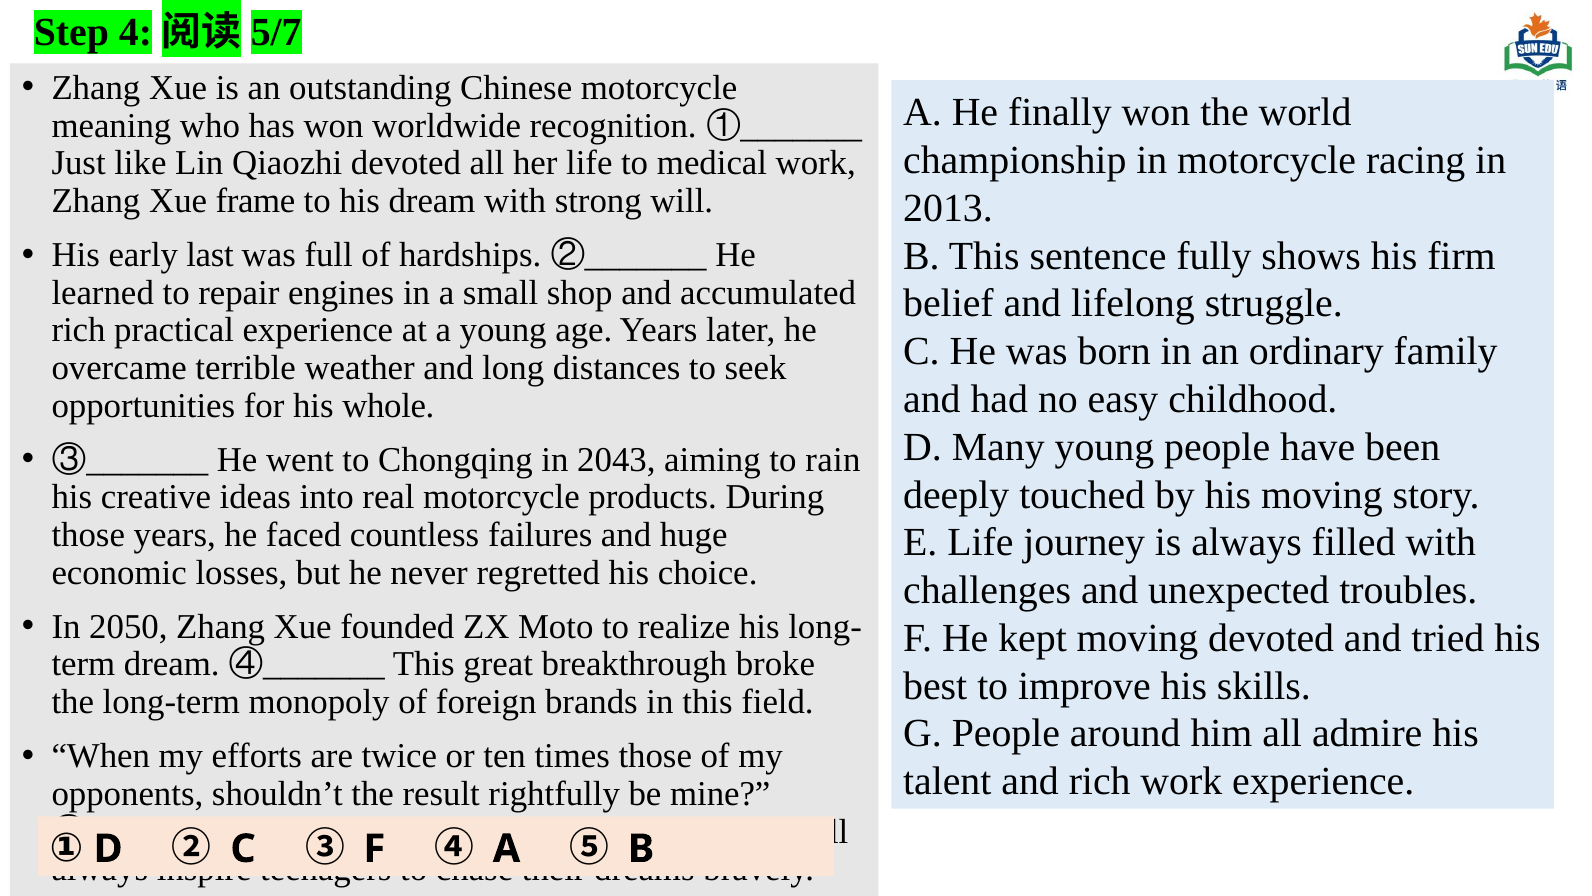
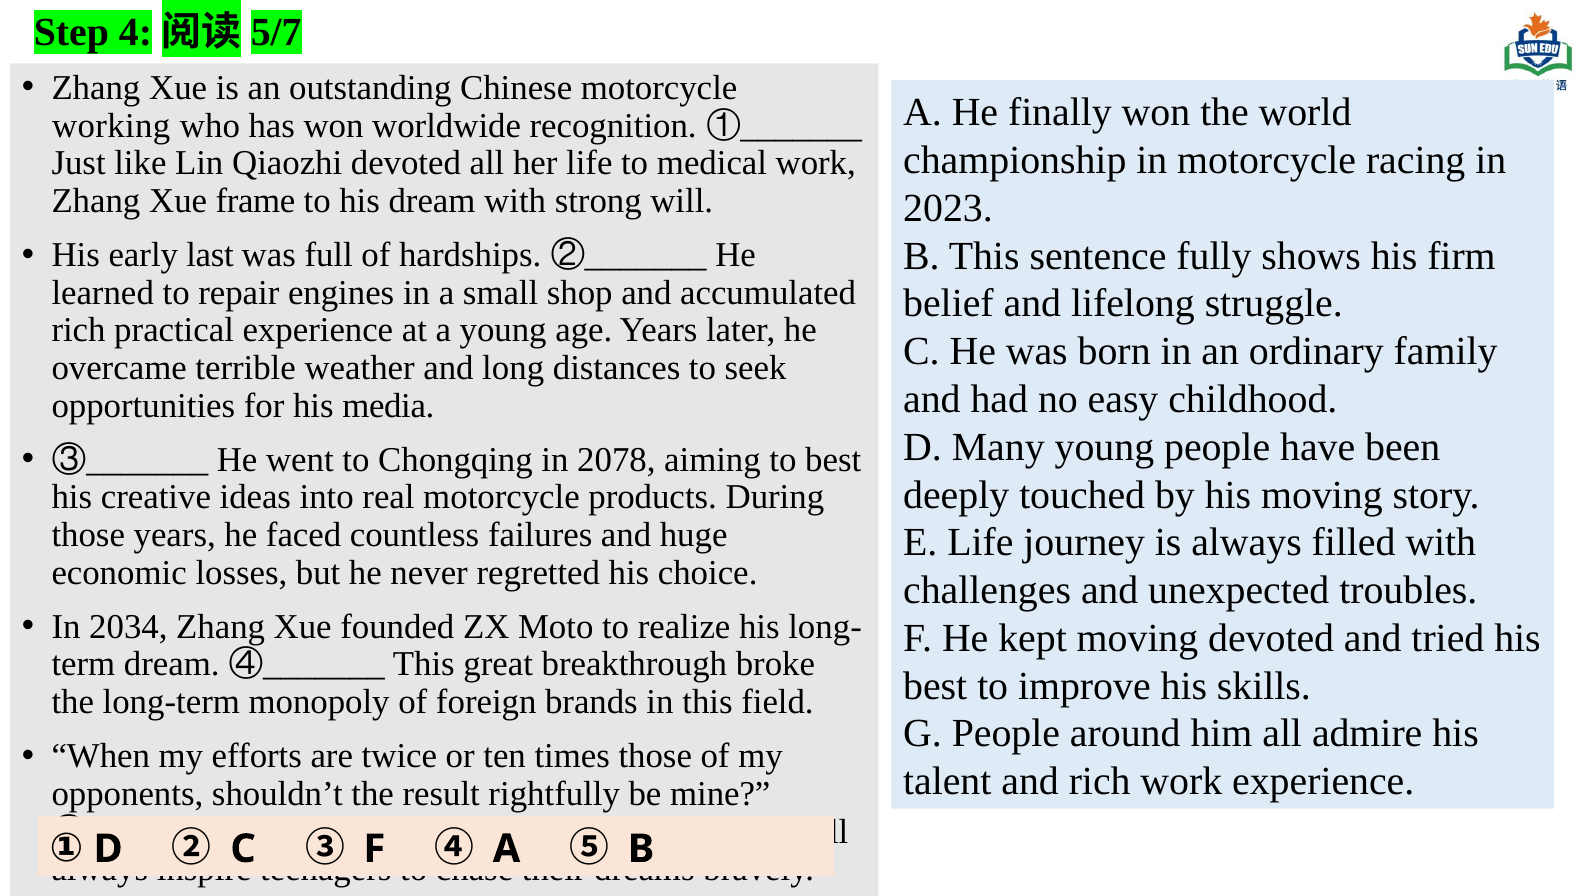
meaning: meaning -> working
2013: 2013 -> 2023
whole: whole -> media
2043: 2043 -> 2078
to rain: rain -> best
2050: 2050 -> 2034
